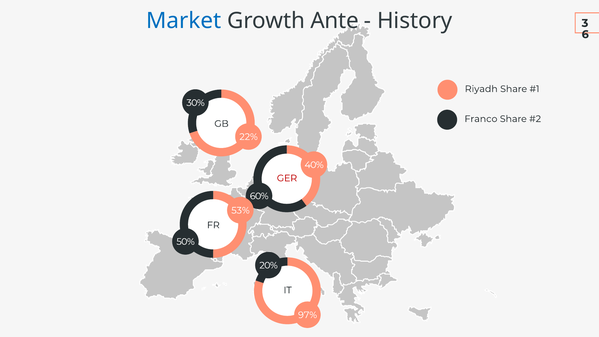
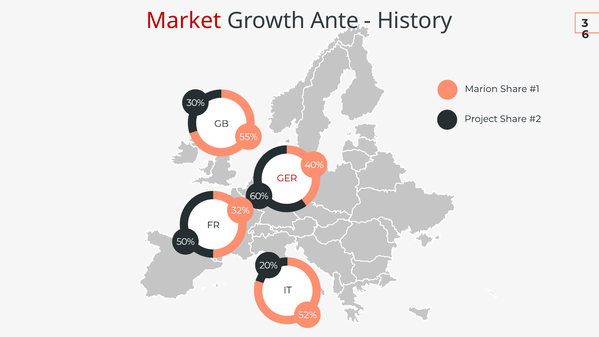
Market colour: blue -> red
Riyadh: Riyadh -> Marion
Franco: Franco -> Project
22%: 22% -> 55%
53%: 53% -> 32%
97%: 97% -> 52%
